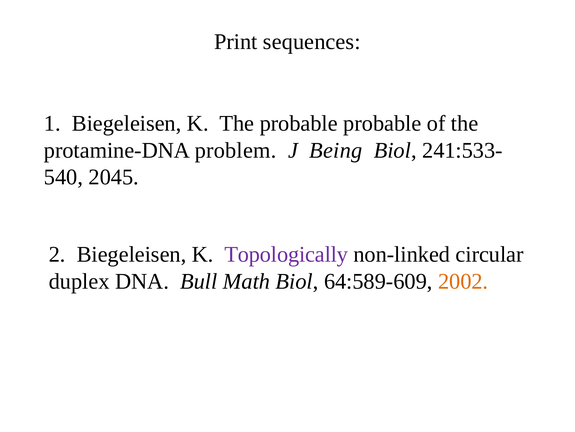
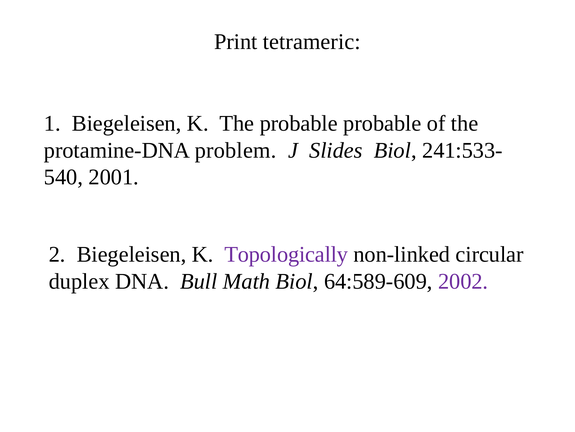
sequences: sequences -> tetrameric
Being: Being -> Slides
2045: 2045 -> 2001
2002 colour: orange -> purple
